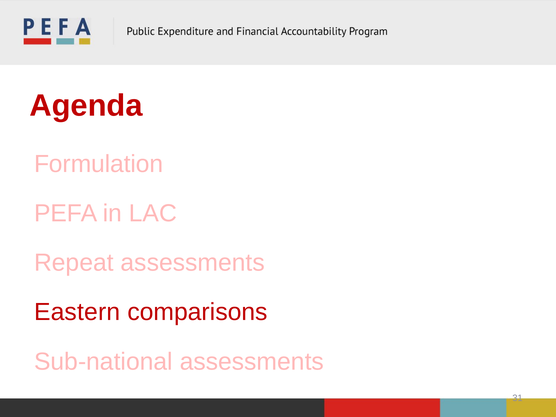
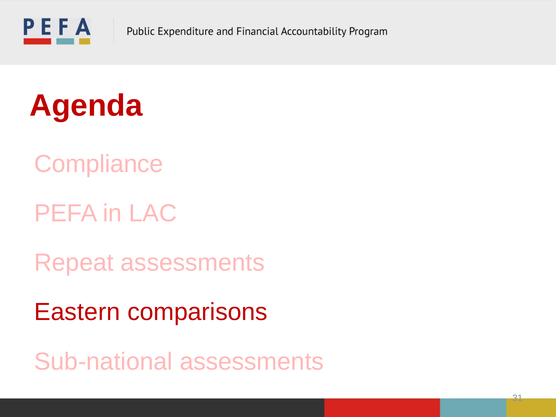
Formulation: Formulation -> Compliance
